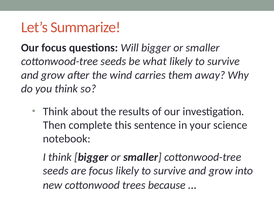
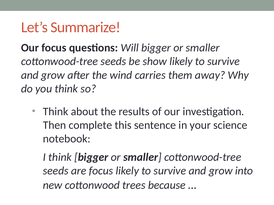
what: what -> show
